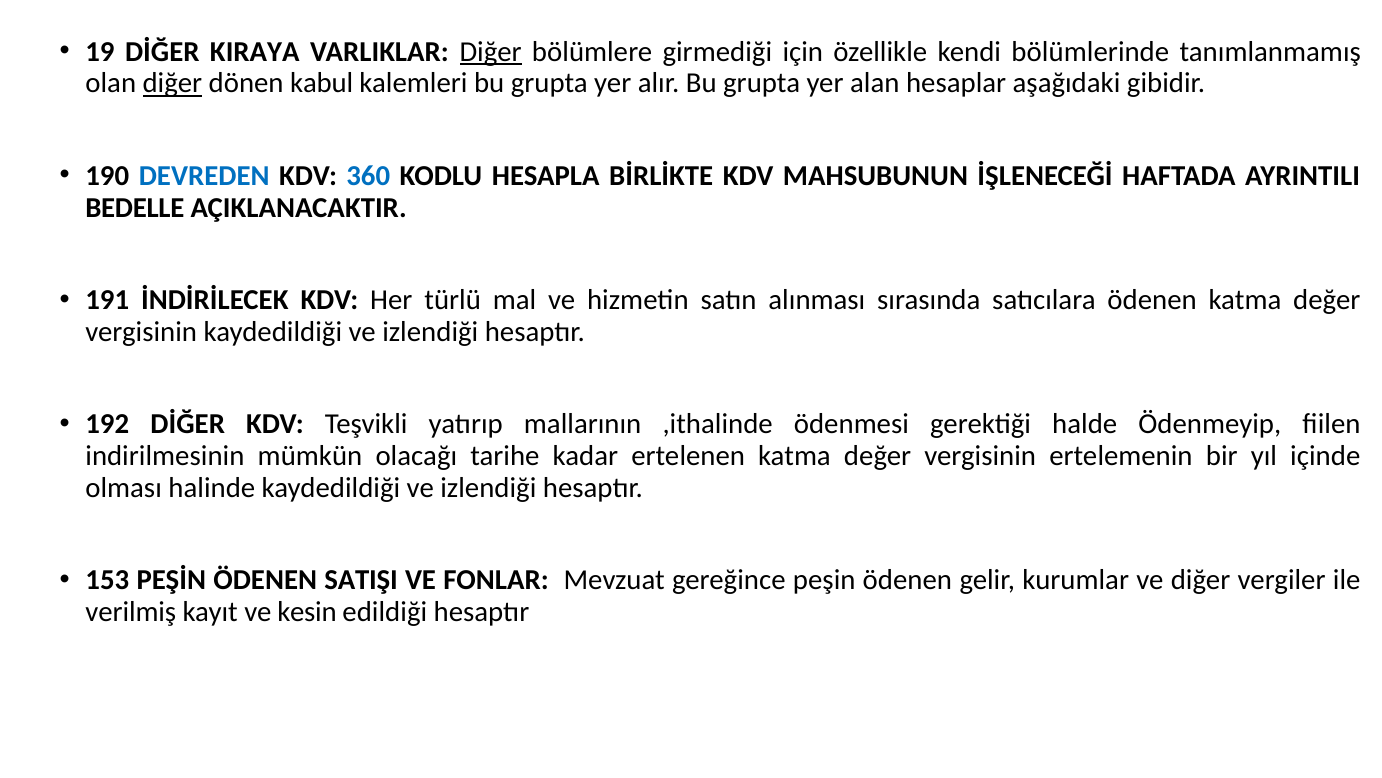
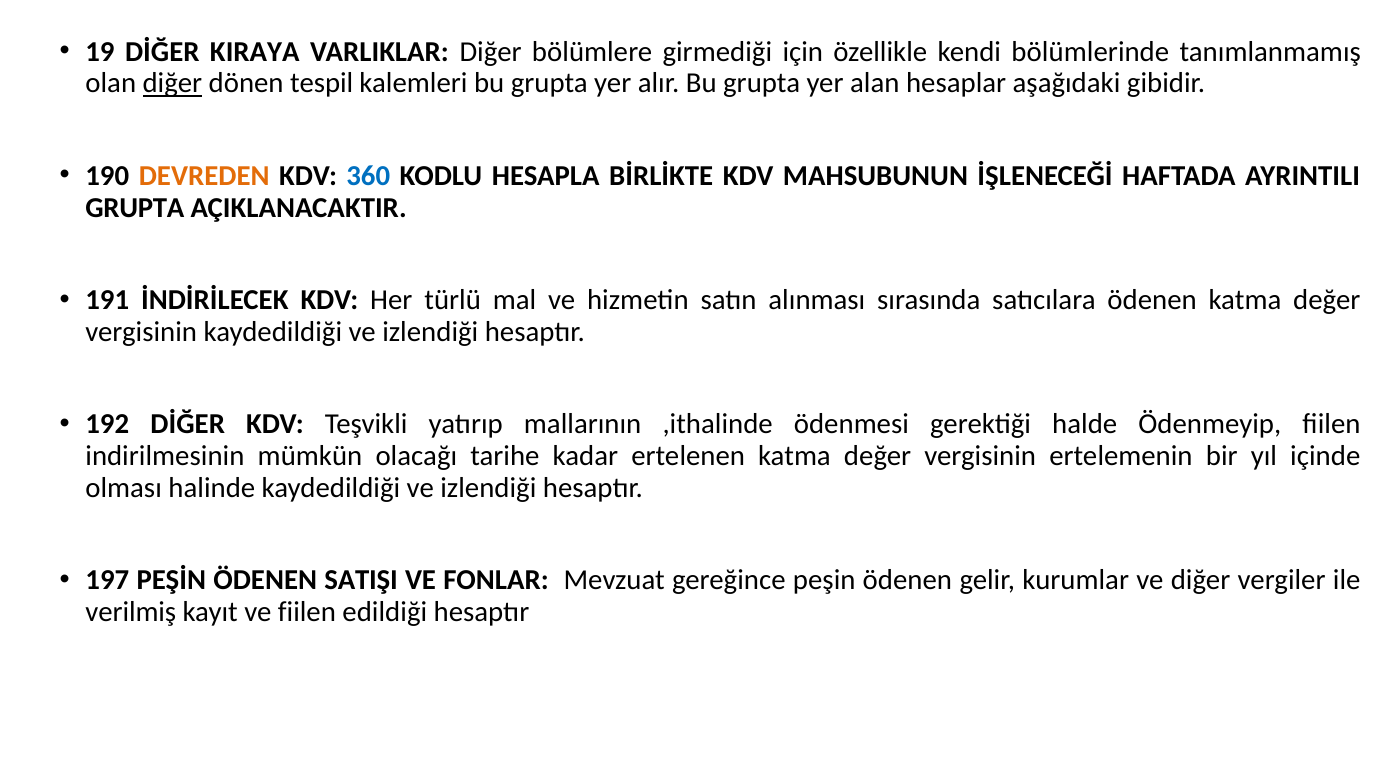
Diğer at (491, 52) underline: present -> none
kabul: kabul -> tespil
DEVREDEN colour: blue -> orange
BEDELLE at (135, 207): BEDELLE -> GRUPTA
153: 153 -> 197
ve kesin: kesin -> fiilen
